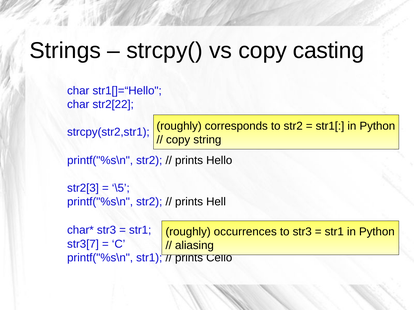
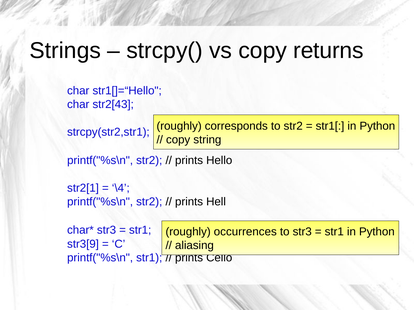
casting: casting -> returns
str2[22: str2[22 -> str2[43
str2[3: str2[3 -> str2[1
\5: \5 -> \4
str3[7: str3[7 -> str3[9
